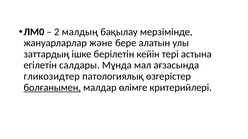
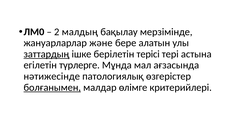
заттардың underline: none -> present
кейін: кейін -> терісі
салдары: салдары -> түрлерге
гликозидтер: гликозидтер -> нәтижесінде
